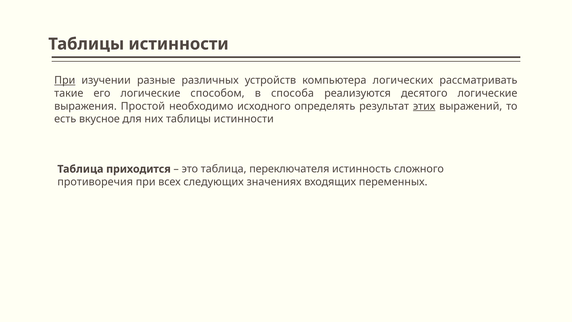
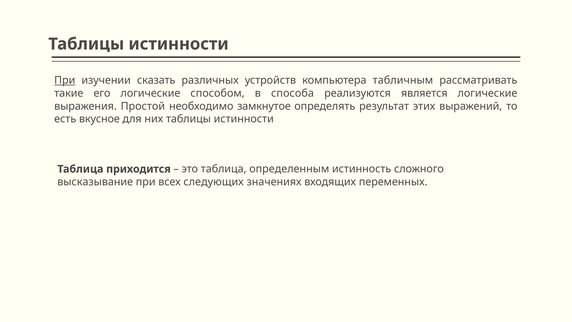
разные: разные -> сказать
логических: логических -> табличным
десятого: десятого -> является
исходного: исходного -> замкнутое
этих underline: present -> none
переключателя: переключателя -> определенным
противоречия: противоречия -> высказывание
